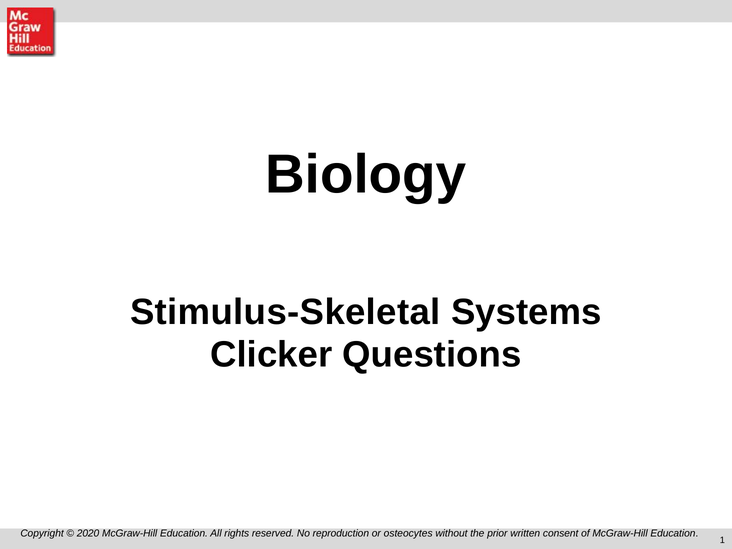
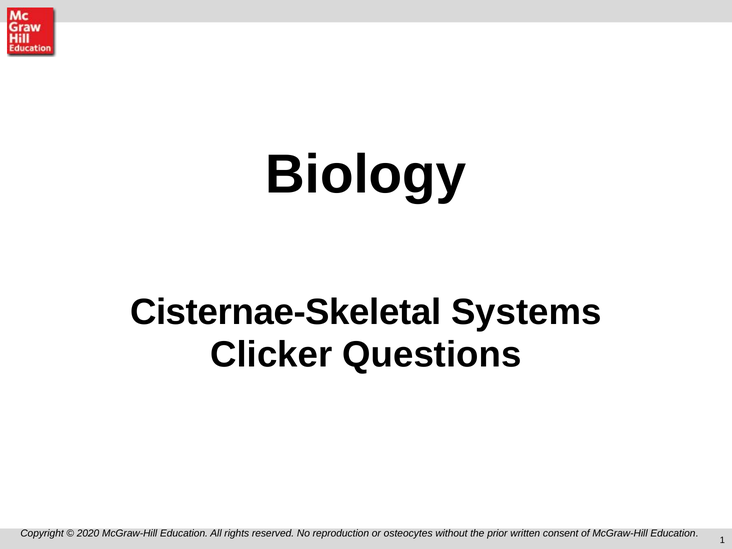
Stimulus-Skeletal: Stimulus-Skeletal -> Cisternae-Skeletal
